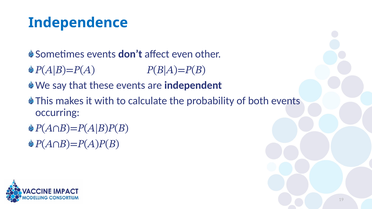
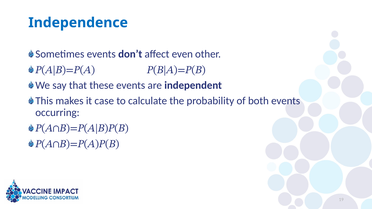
with: with -> case
